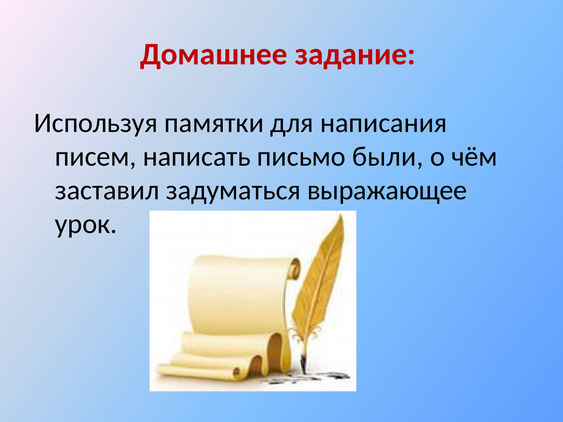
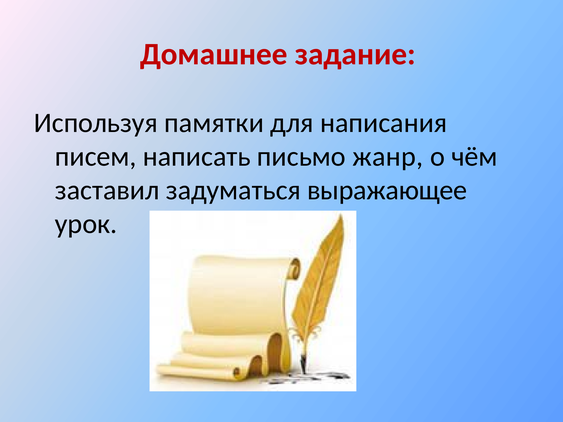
были: были -> жанр
